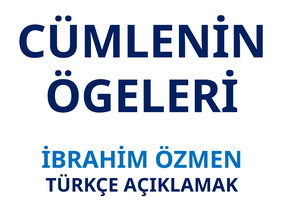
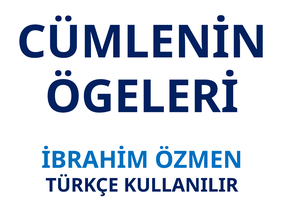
AÇIKLAMAK: AÇIKLAMAK -> KULLANILIR
